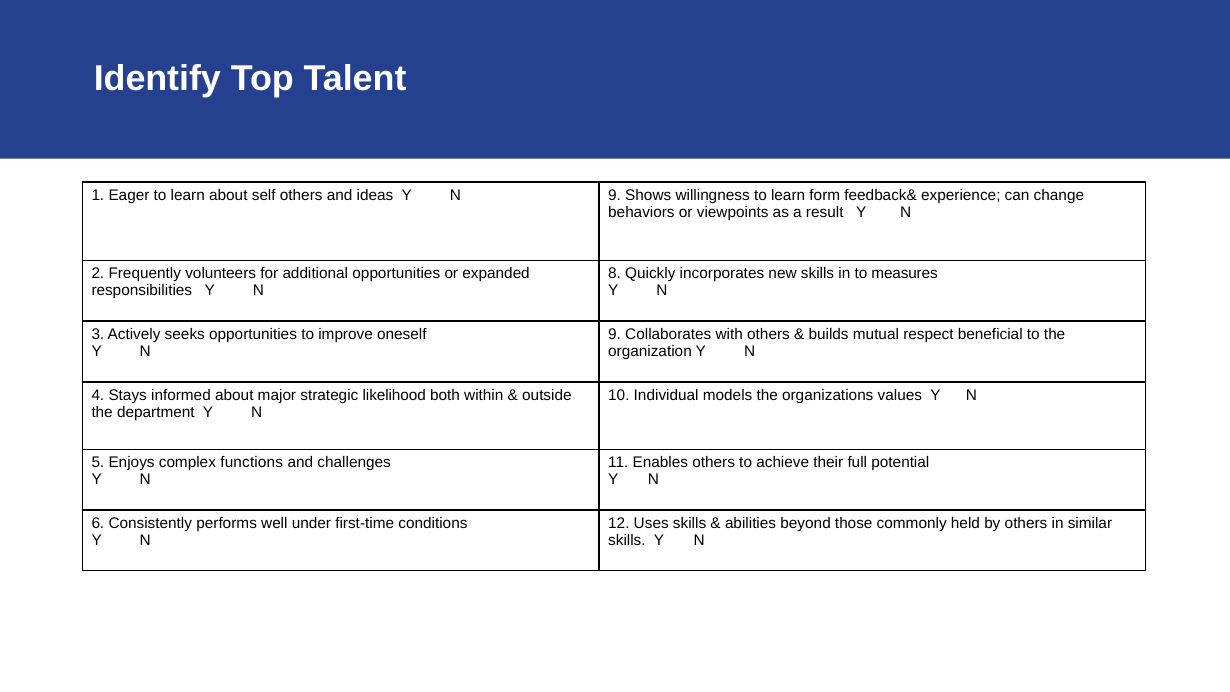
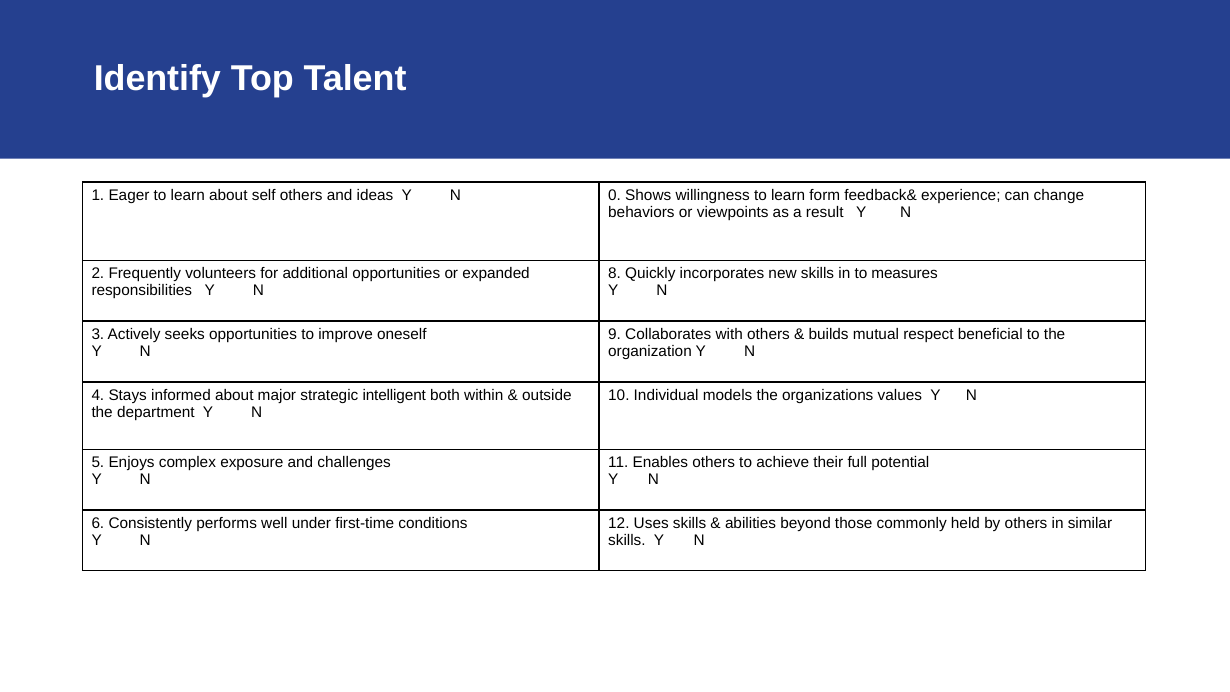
ideas Y N 9: 9 -> 0
likelihood: likelihood -> intelligent
functions: functions -> exposure
